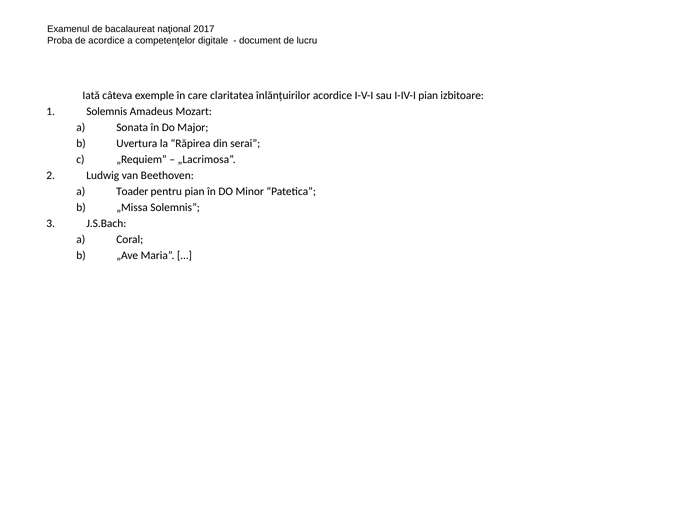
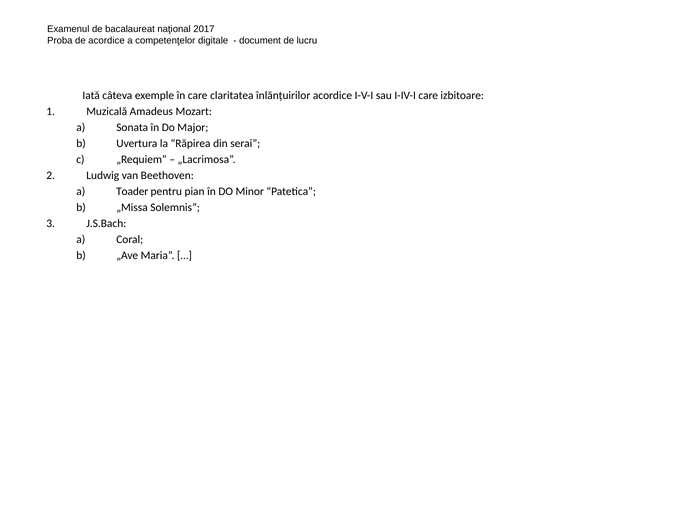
I-IV-I pian: pian -> care
Solemnis at (107, 112): Solemnis -> Muzicală
